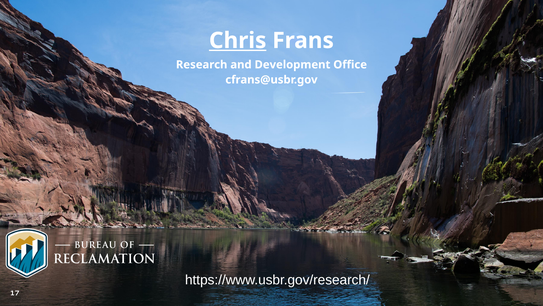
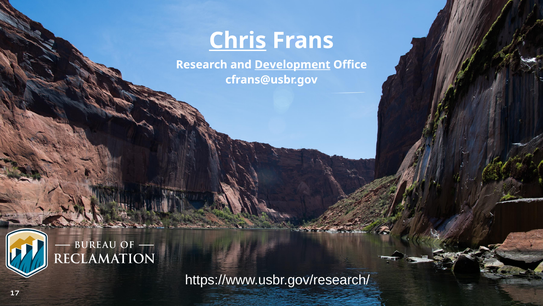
Development underline: none -> present
